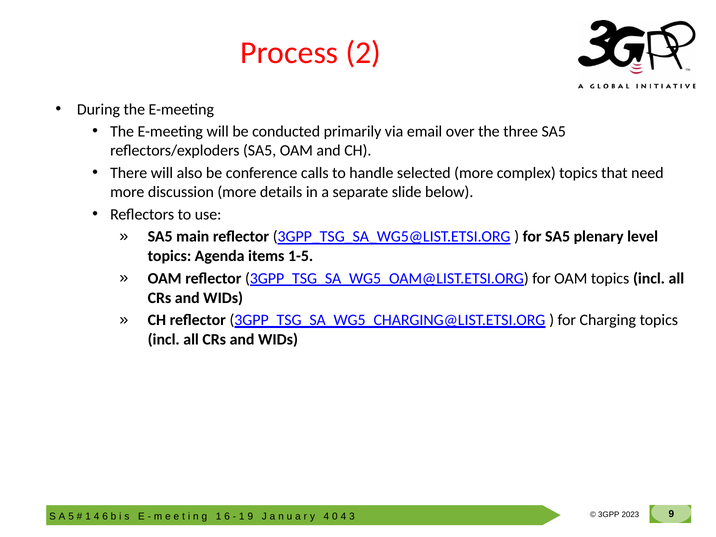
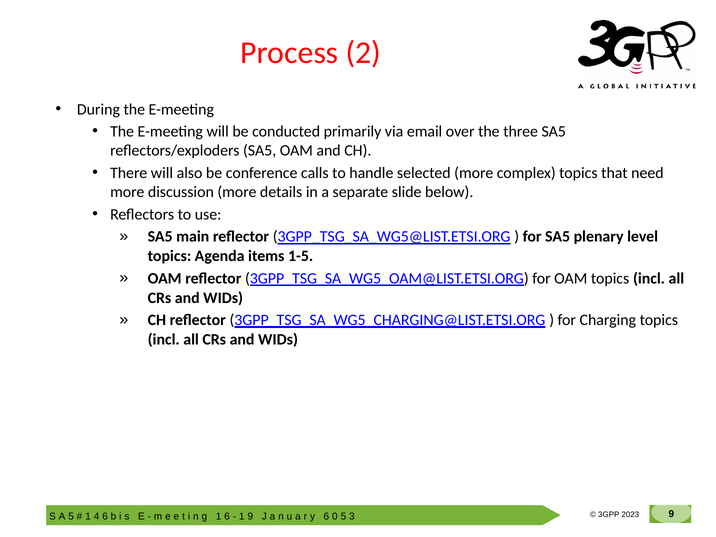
4 at (326, 516): 4 -> 6
4 at (343, 516): 4 -> 5
